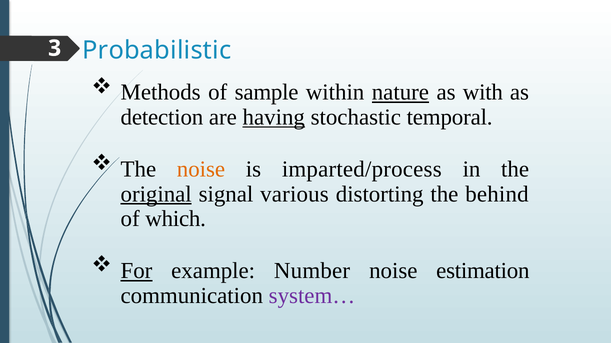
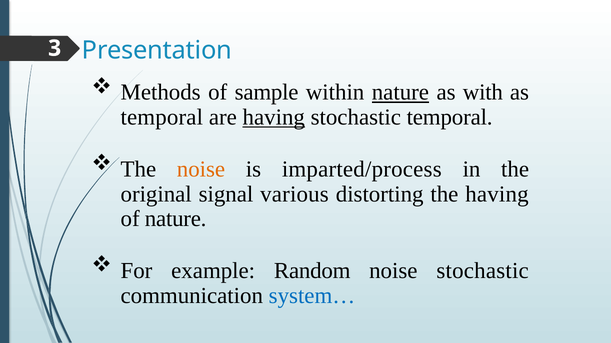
Probabilistic: Probabilistic -> Presentation
detection at (162, 117): detection -> temporal
original underline: present -> none
the behind: behind -> having
of which: which -> nature
For underline: present -> none
Number: Number -> Random
noise estimation: estimation -> stochastic
system… colour: purple -> blue
